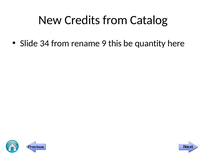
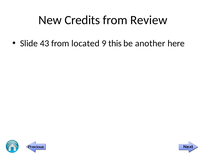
Catalog: Catalog -> Review
34: 34 -> 43
rename: rename -> located
quantity: quantity -> another
